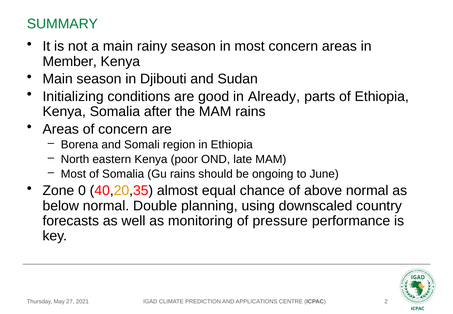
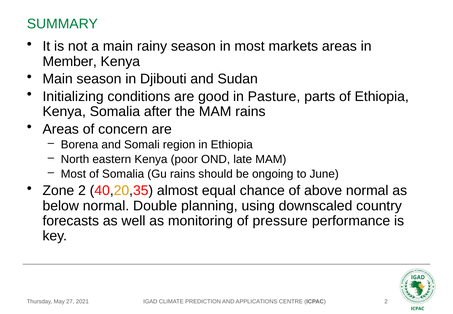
most concern: concern -> markets
Already: Already -> Pasture
Zone 0: 0 -> 2
